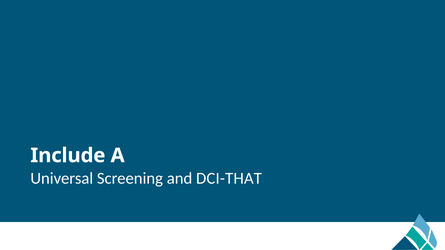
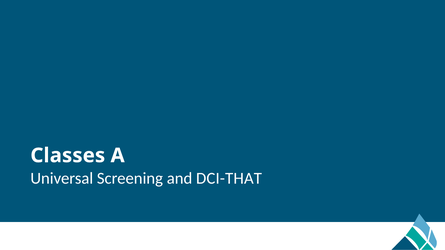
Include: Include -> Classes
